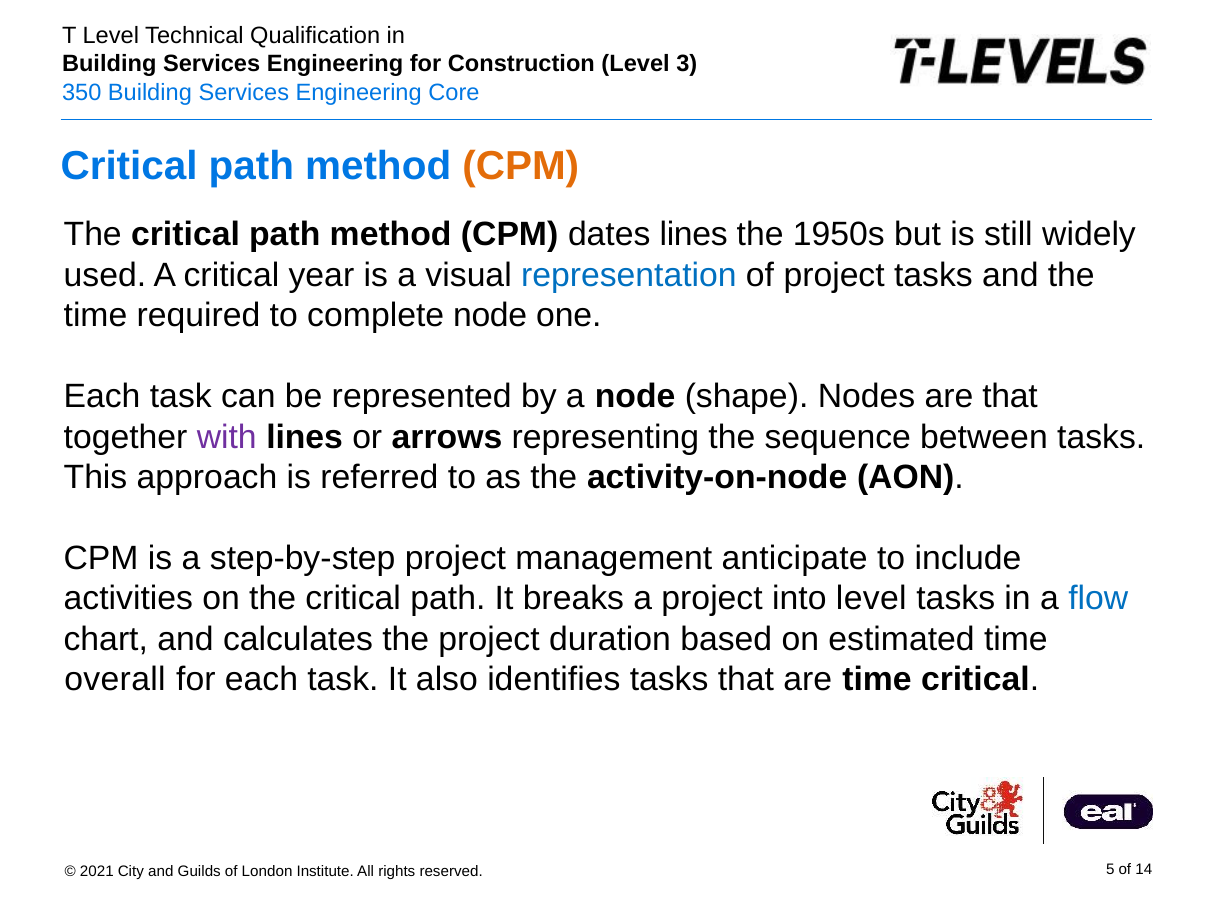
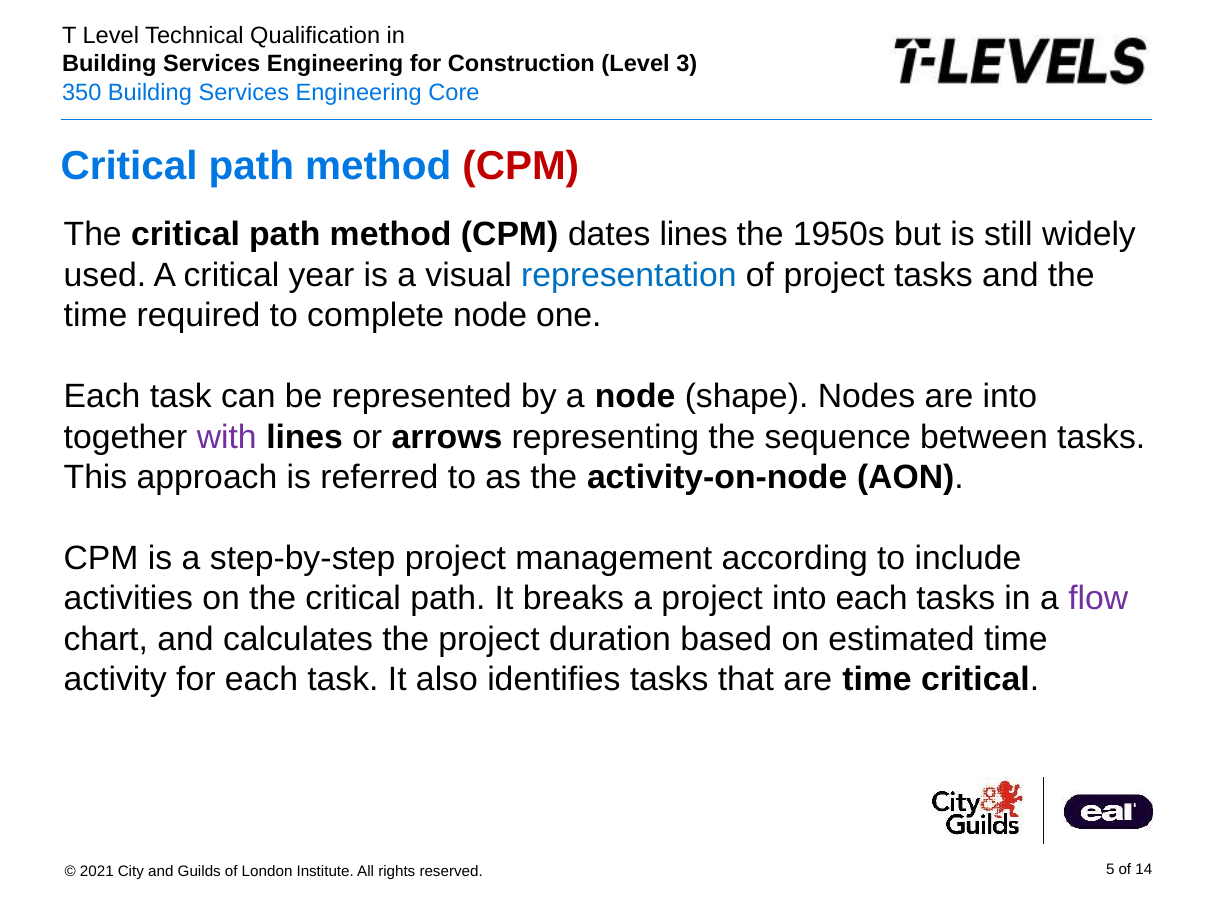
CPM at (521, 167) colour: orange -> red
are that: that -> into
anticipate: anticipate -> according
into level: level -> each
flow colour: blue -> purple
overall: overall -> activity
